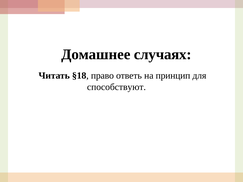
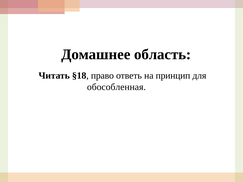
случаях: случаях -> область
способствуют: способствуют -> обособленная
